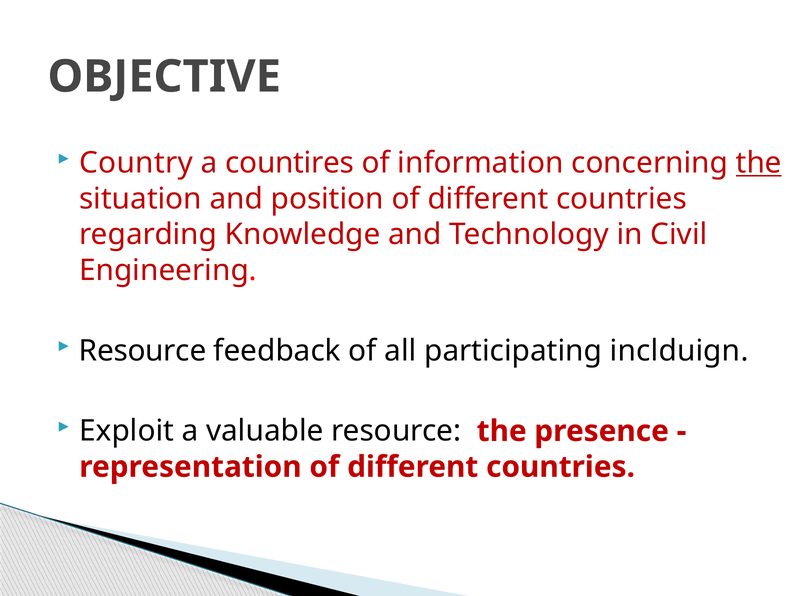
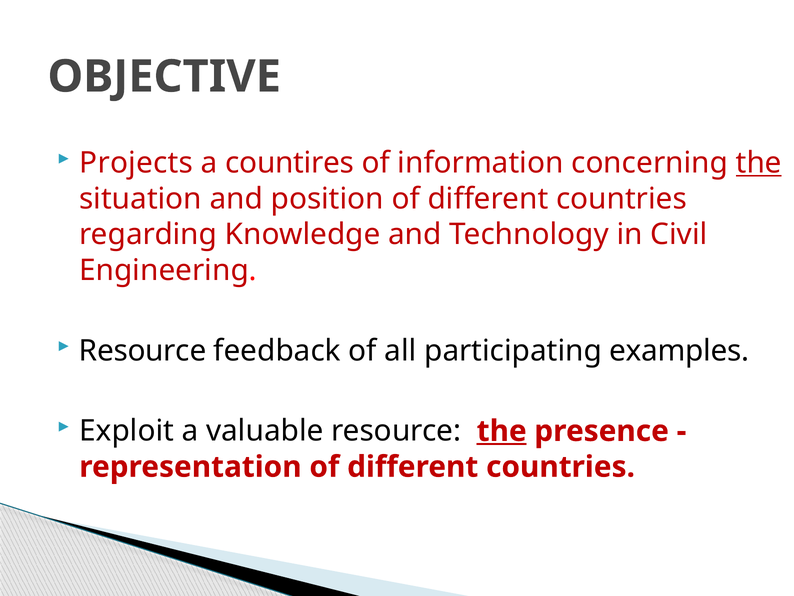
Country: Country -> Projects
inclduign: inclduign -> examples
the at (502, 431) underline: none -> present
